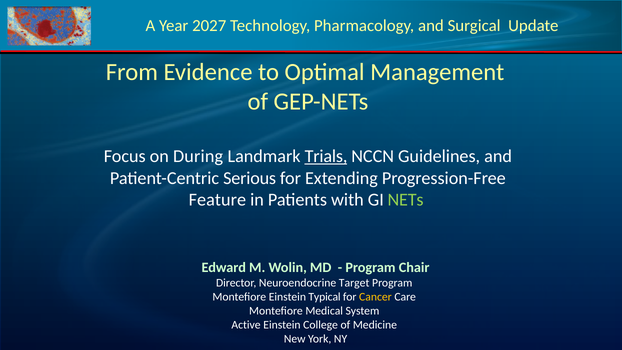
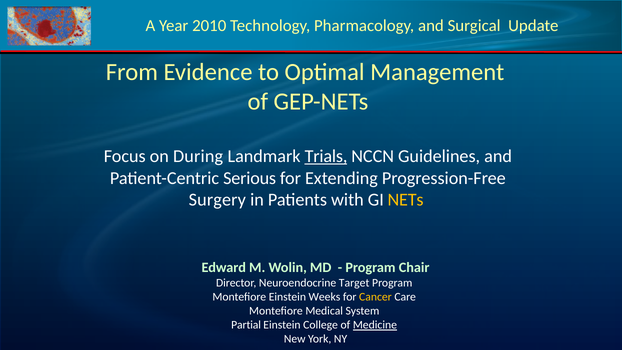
2027: 2027 -> 2010
Feature: Feature -> Surgery
NETs colour: light green -> yellow
Typical: Typical -> Weeks
Active: Active -> Partial
Medicine underline: none -> present
